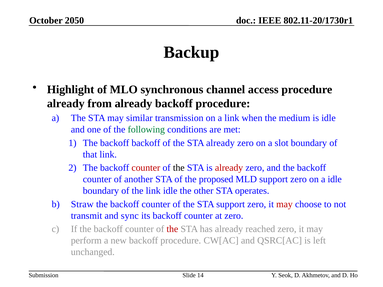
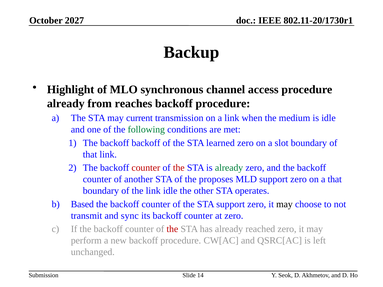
2050: 2050 -> 2027
from already: already -> reaches
similar: similar -> current
STA already: already -> learned
the at (179, 168) colour: black -> red
already at (229, 168) colour: red -> green
proposed: proposed -> proposes
a idle: idle -> that
Straw: Straw -> Based
may at (284, 204) colour: red -> black
